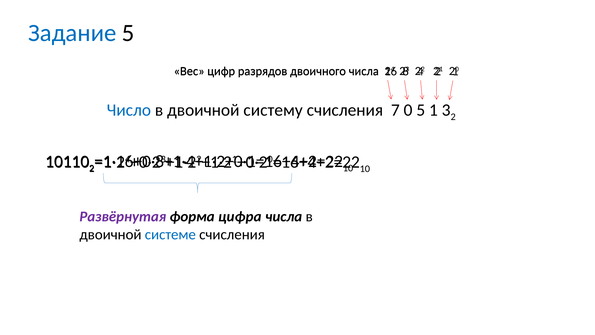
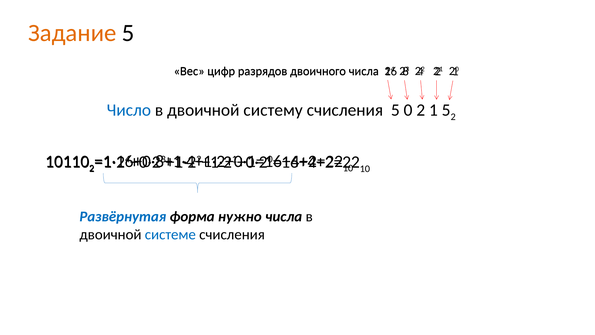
Задание colour: blue -> orange
счисления 7: 7 -> 5
0 5: 5 -> 2
1 3: 3 -> 5
Развёрнутая colour: purple -> blue
цифра: цифра -> нужно
